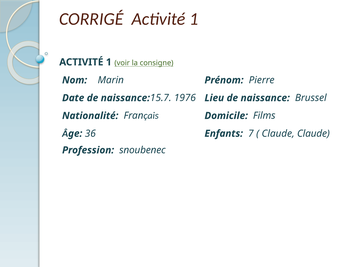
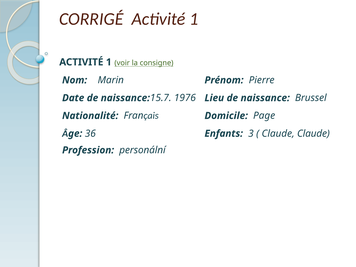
Films: Films -> Page
7: 7 -> 3
snoubenec: snoubenec -> personální
